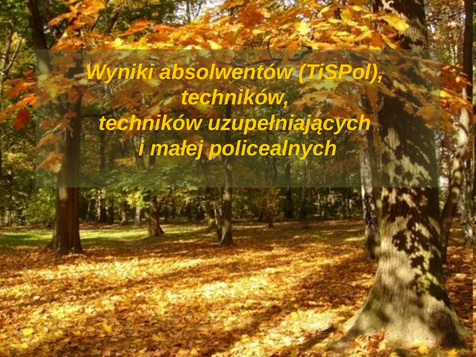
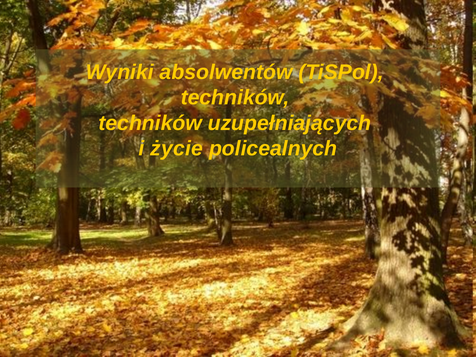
małej: małej -> życie
